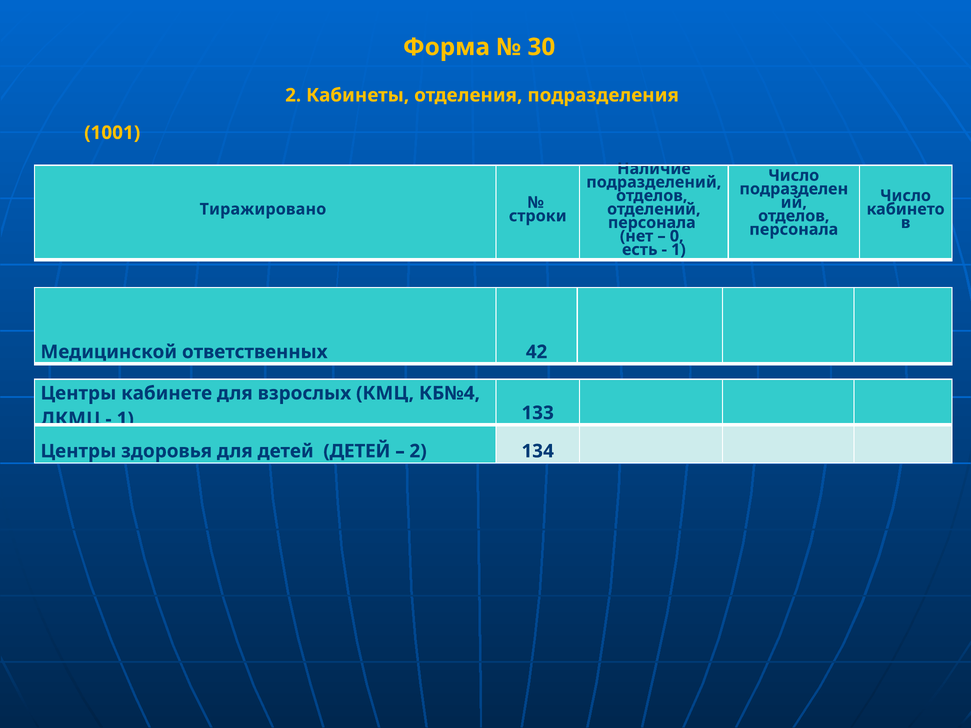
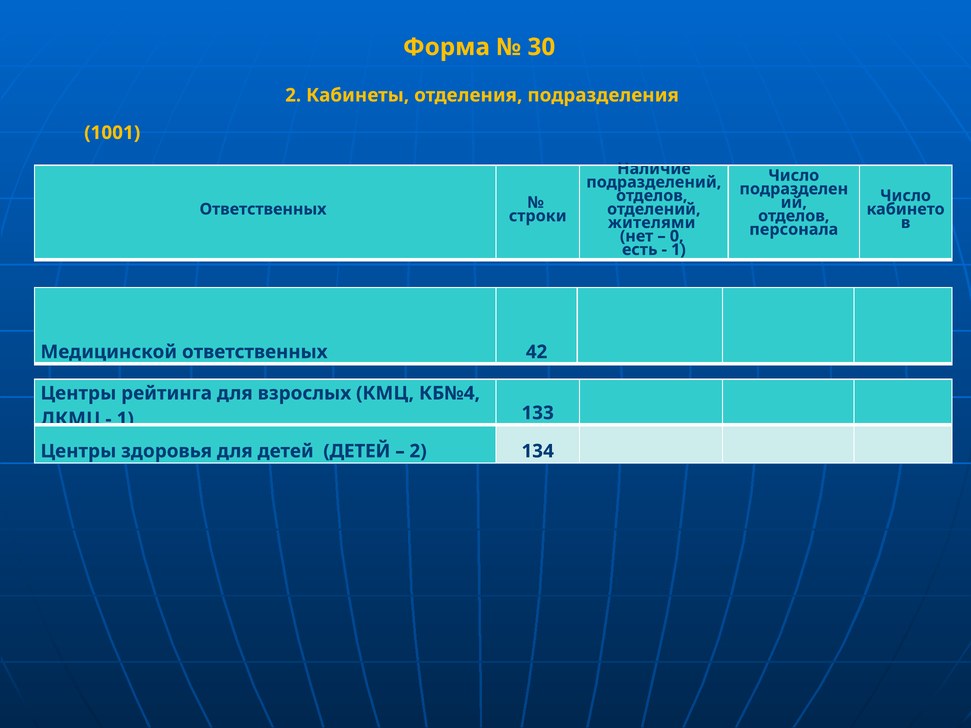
Тиражировано at (263, 209): Тиражировано -> Ответственных
персонала at (652, 223): персонала -> жителями
кабинете: кабинете -> рейтинга
